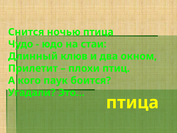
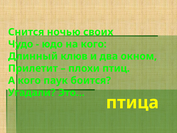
ночью птица: птица -> своих
на стаи: стаи -> кого
